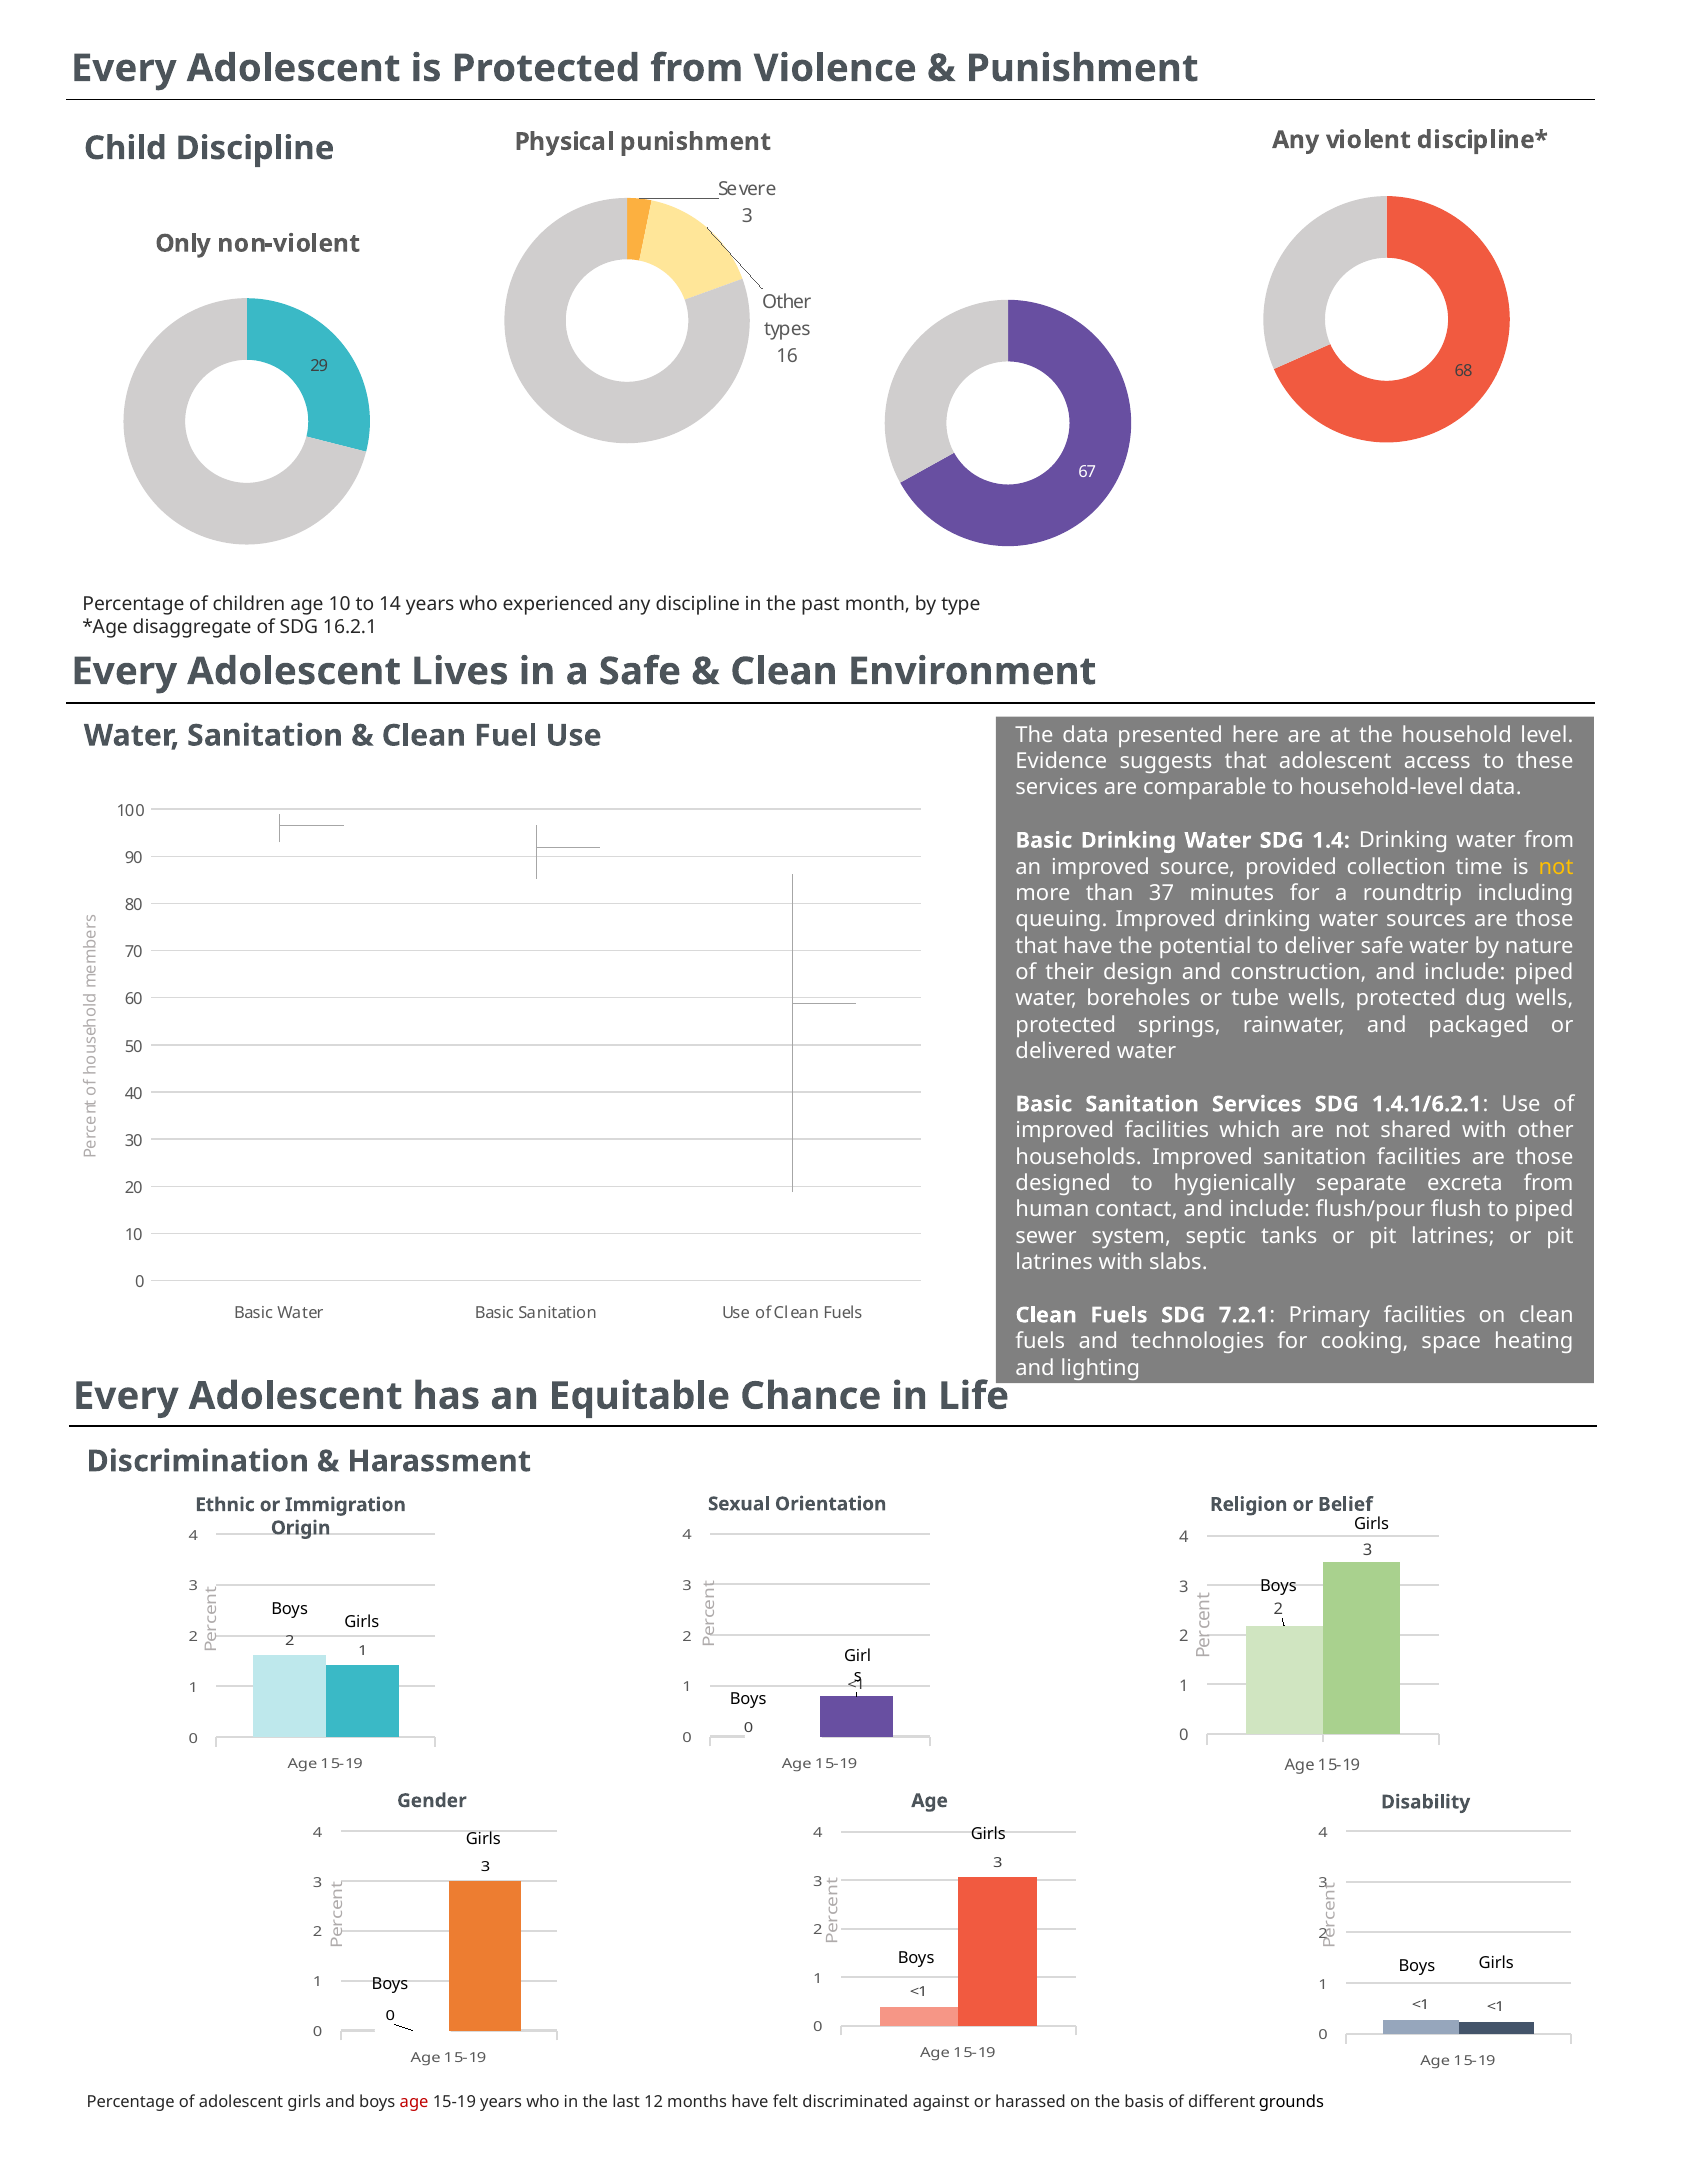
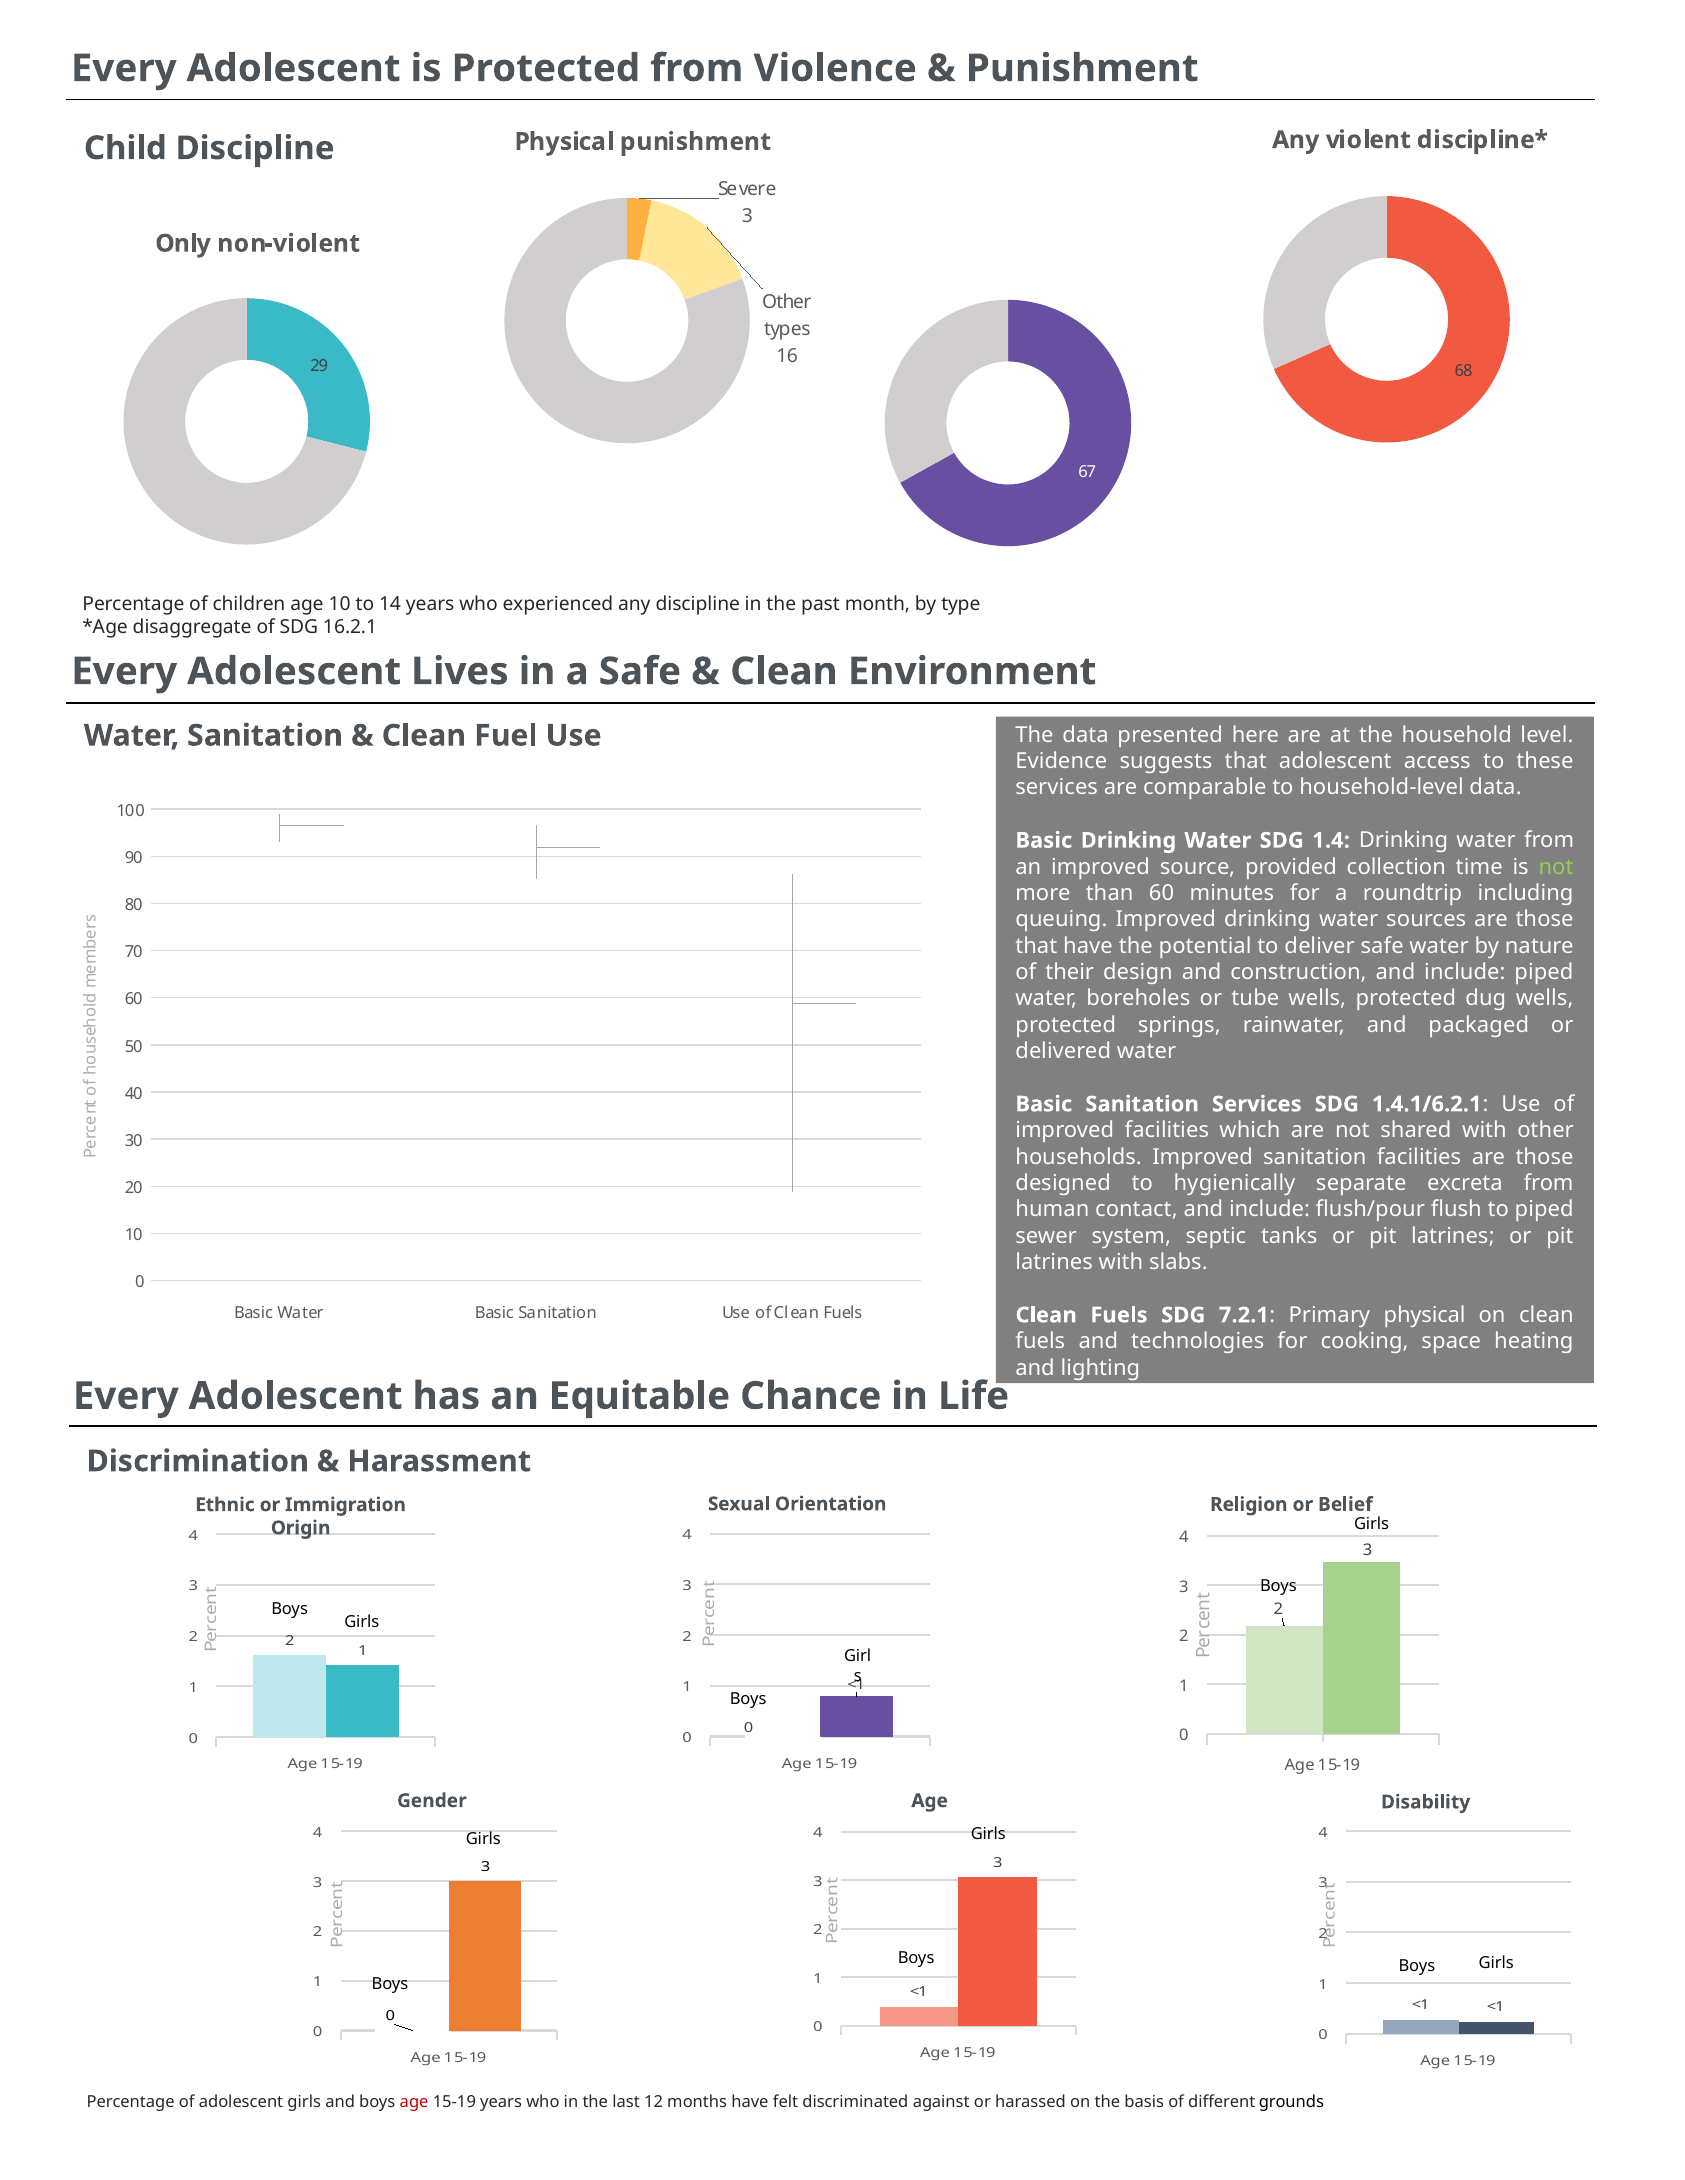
not at (1556, 867) colour: yellow -> light green
than 37: 37 -> 60
Primary facilities: facilities -> physical
